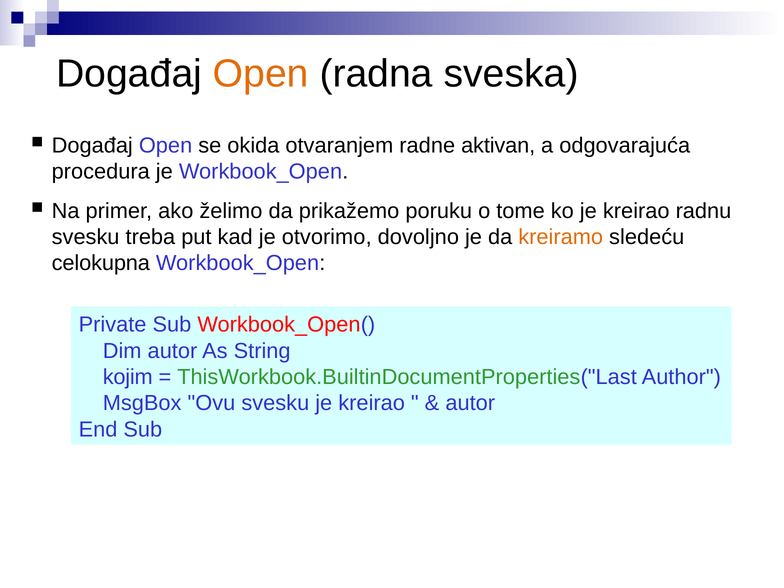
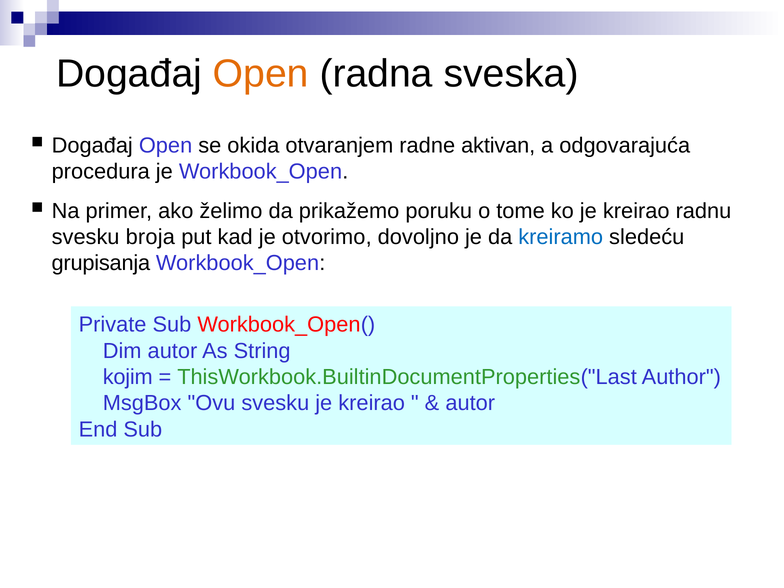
treba: treba -> broja
kreiramo colour: orange -> blue
celokupna: celokupna -> grupisanja
